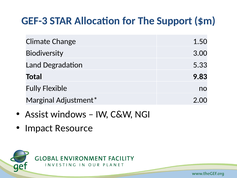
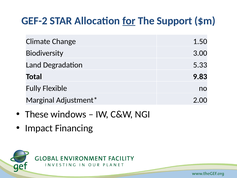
GEF-3: GEF-3 -> GEF-2
for underline: none -> present
Assist: Assist -> These
Resource: Resource -> Financing
